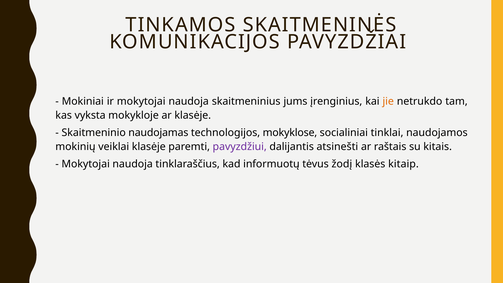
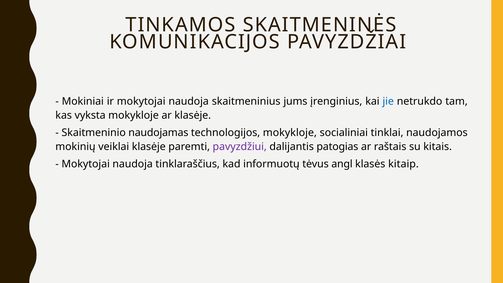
jie colour: orange -> blue
technologijos mokyklose: mokyklose -> mokykloje
atsinešti: atsinešti -> patogias
žodį: žodį -> angl
